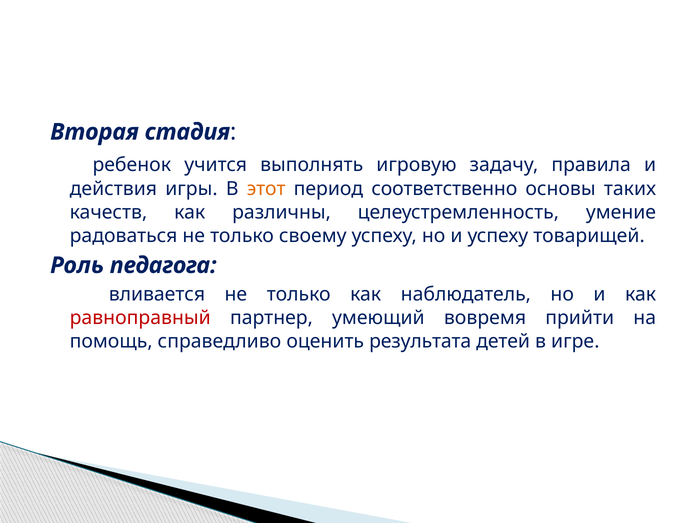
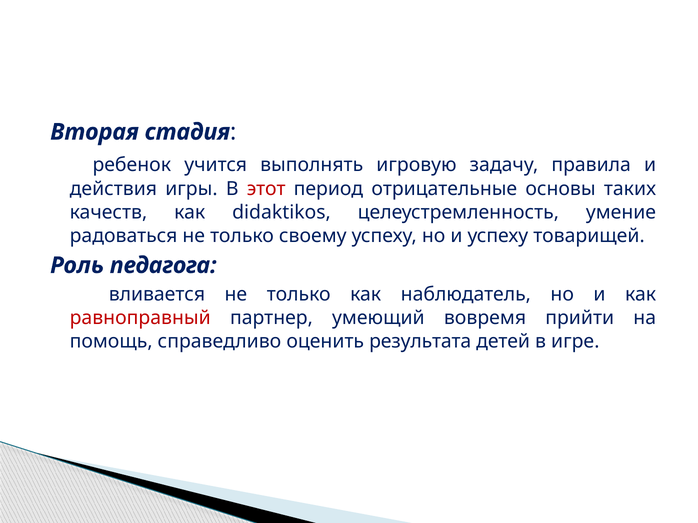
этот colour: orange -> red
соответственно: соответственно -> отрицательные
различны: различны -> didaktikos
